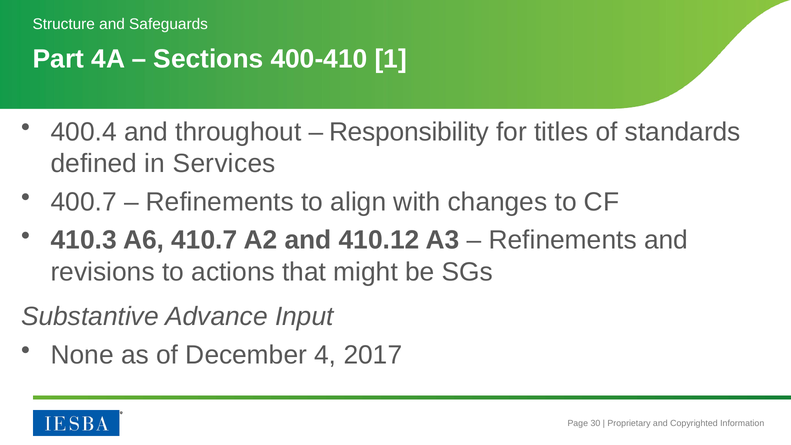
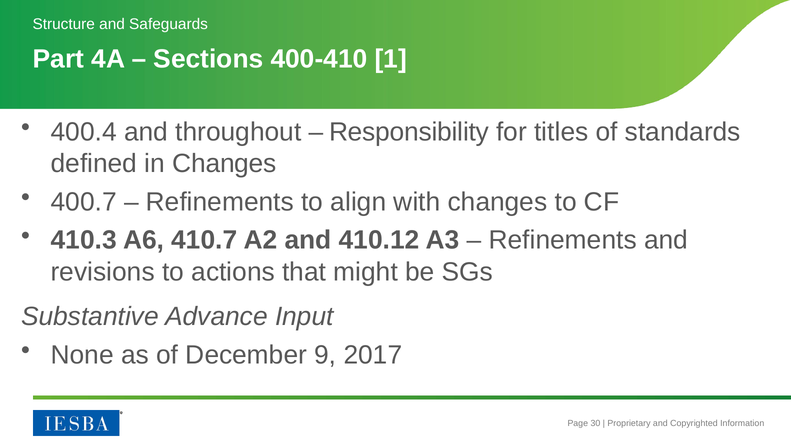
in Services: Services -> Changes
4: 4 -> 9
